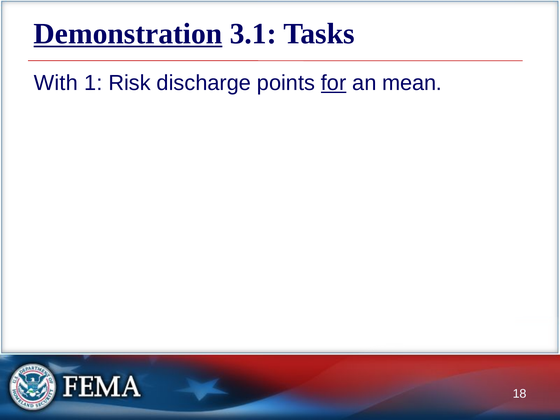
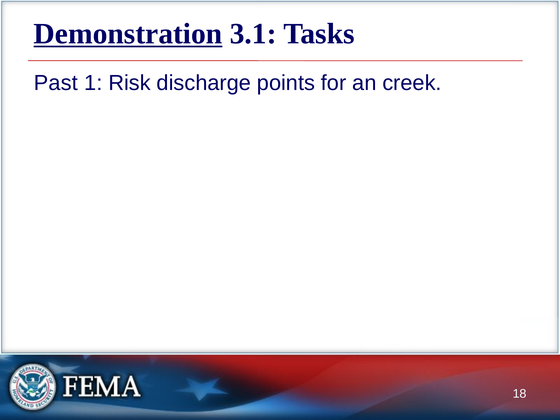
With: With -> Past
for underline: present -> none
mean: mean -> creek
